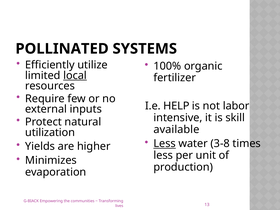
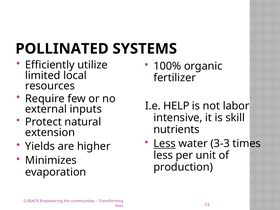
local underline: present -> none
available: available -> nutrients
utilization: utilization -> extension
3-8: 3-8 -> 3-3
